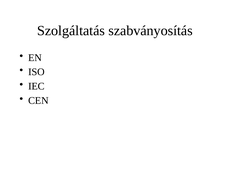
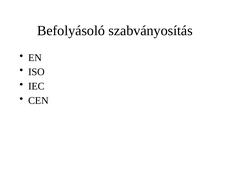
Szolgáltatás: Szolgáltatás -> Befolyásoló
